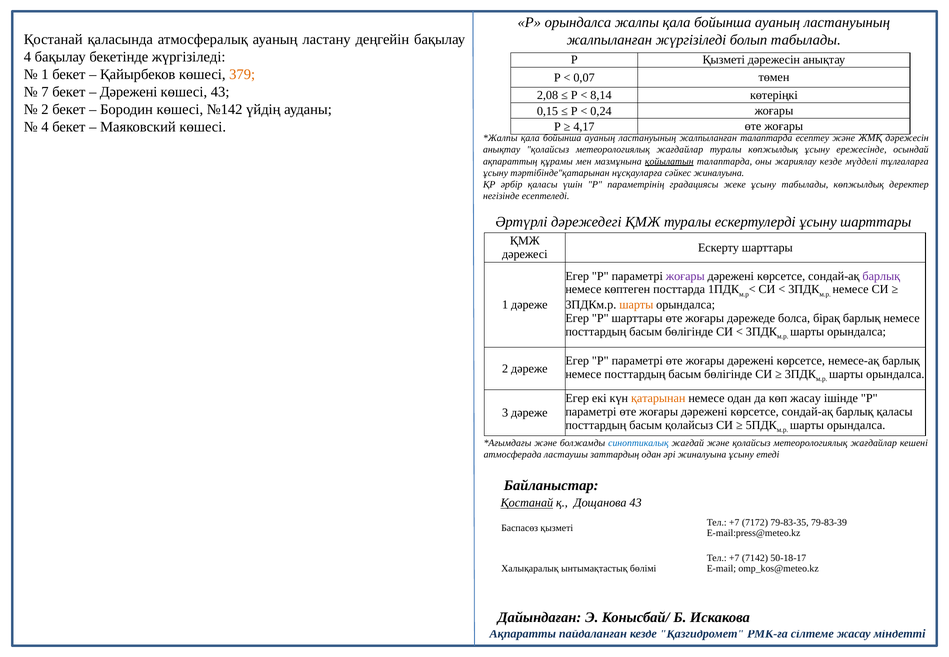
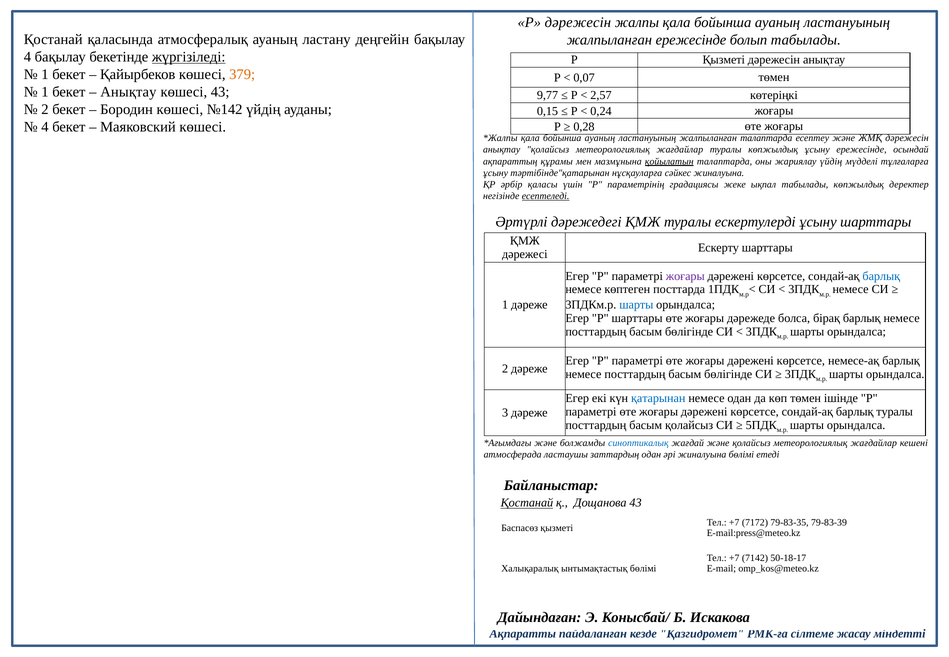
Р орындалса: орындалса -> дәрежесін
жалпыланған жүргізіледі: жүргізіледі -> ережесінде
жүргізіледі at (189, 57) underline: none -> present
7 at (45, 92): 7 -> 1
Дәрежені at (129, 92): Дәрежені -> Анықтау
2,08: 2,08 -> 9,77
8,14: 8,14 -> 2,57
4,17: 4,17 -> 0,28
жариялау кезде: кезде -> үйдің
жеке ұсыну: ұсыну -> ықпал
есептеледі underline: none -> present
барлық at (881, 276) colour: purple -> blue
шарты at (636, 305) colour: orange -> blue
қатарынан colour: orange -> blue
көп жасау: жасау -> төмен
барлық қаласы: қаласы -> туралы
жиналуына ұсыну: ұсыну -> бөлімі
